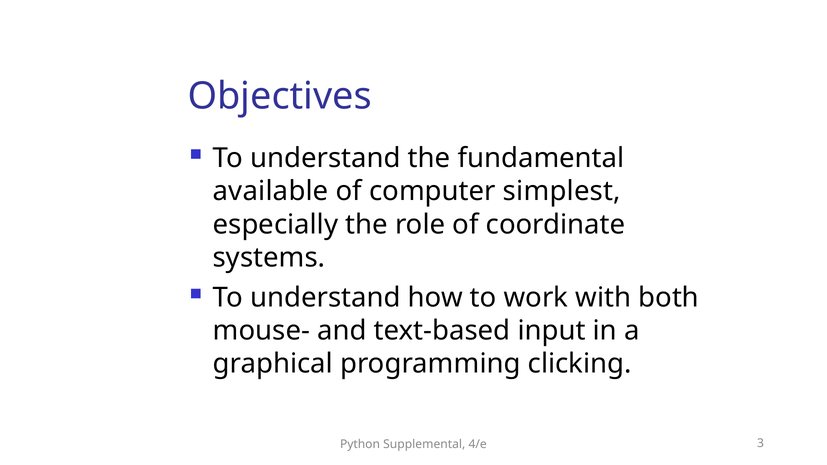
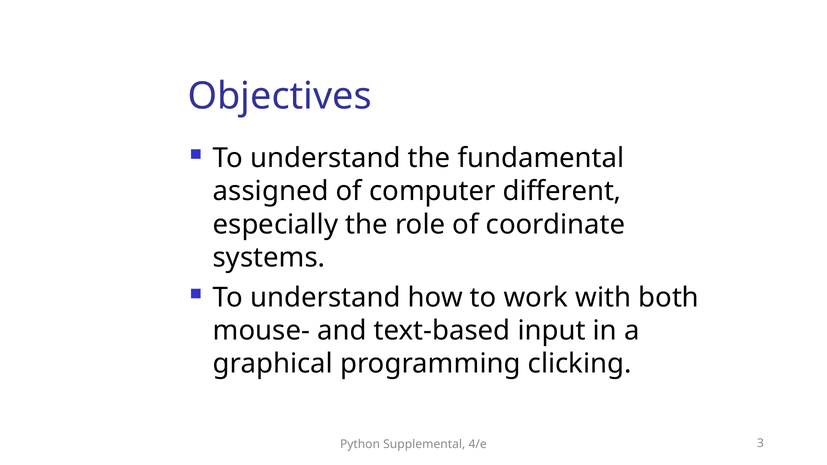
available: available -> assigned
simplest: simplest -> different
